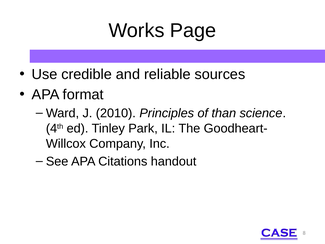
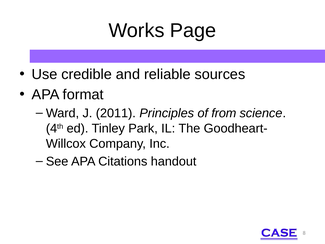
2010: 2010 -> 2011
than: than -> from
